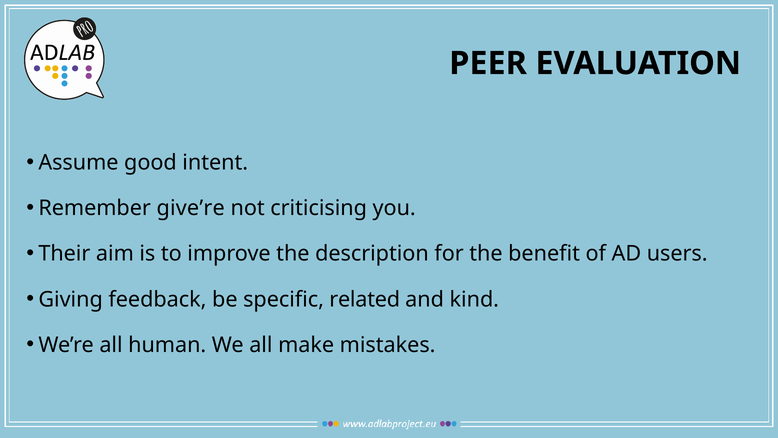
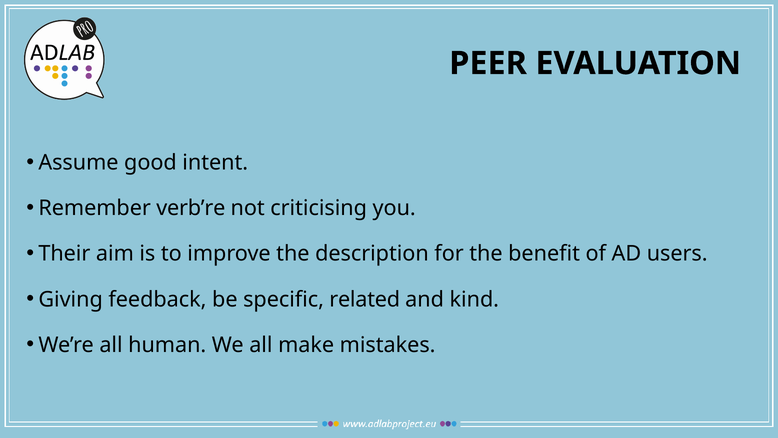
give’re: give’re -> verb’re
